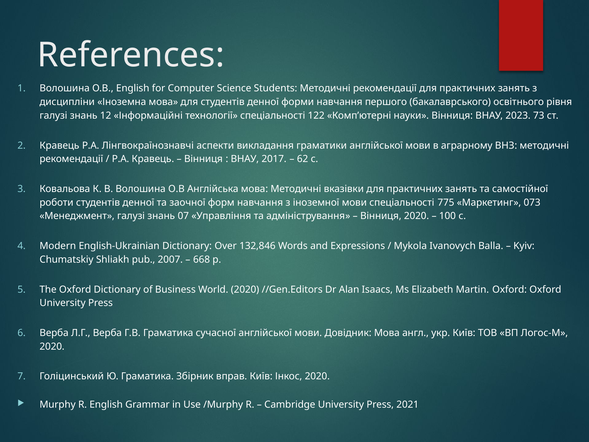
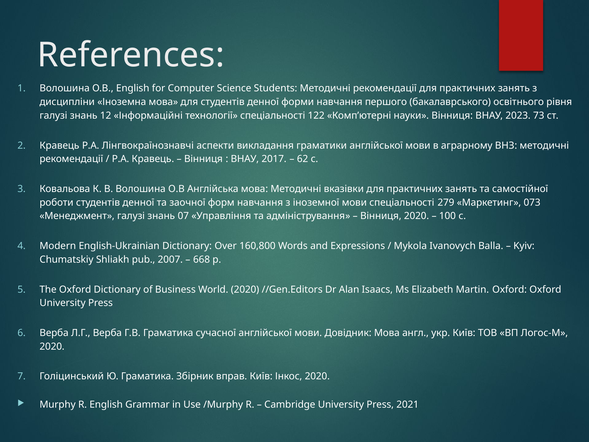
775: 775 -> 279
132,846: 132,846 -> 160,800
